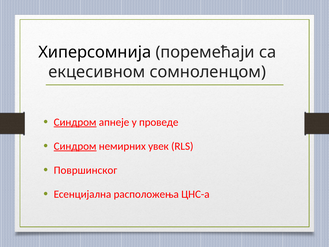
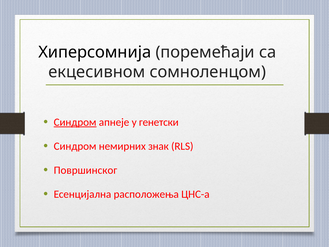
проведе: проведе -> генетски
Синдром at (75, 146) underline: present -> none
увек: увек -> знак
